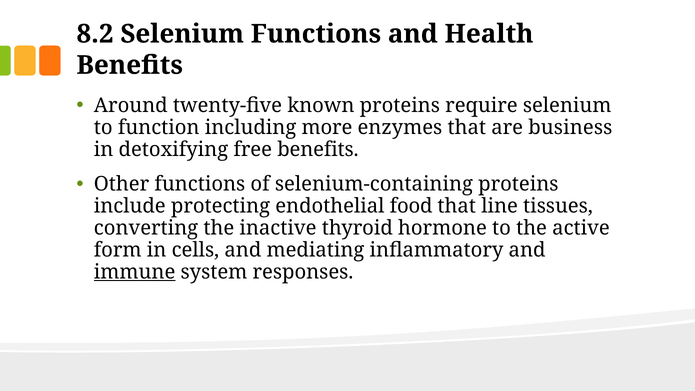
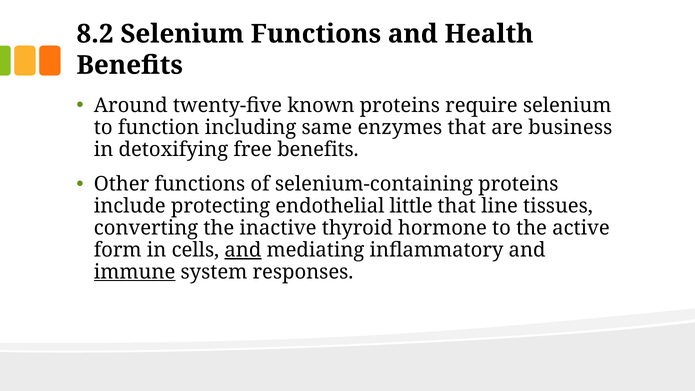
more: more -> same
food: food -> little
and at (243, 250) underline: none -> present
